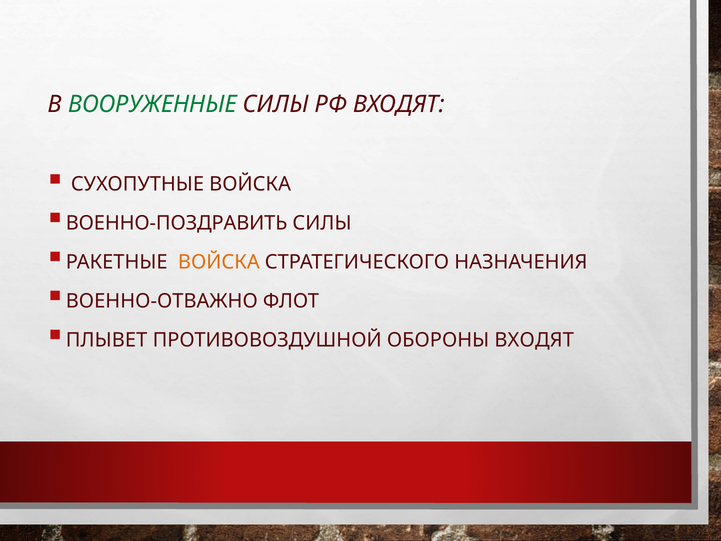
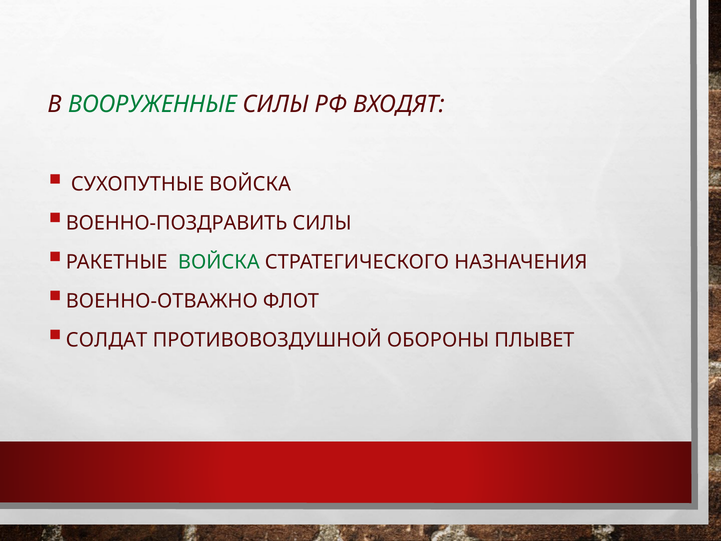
ВОЙСКА at (219, 262) colour: orange -> green
ПЛЫВЕТ: ПЛЫВЕТ -> СОЛДАТ
ОБОРОНЫ ВХОДЯТ: ВХОДЯТ -> ПЛЫВЕТ
